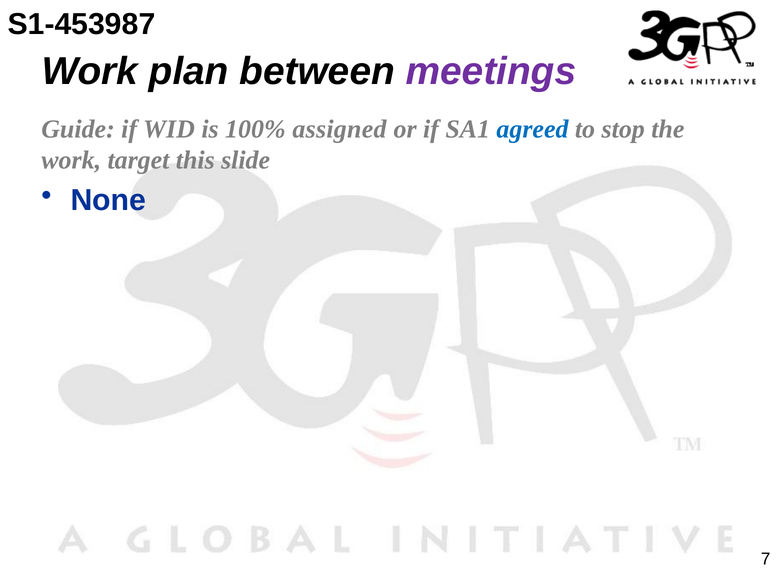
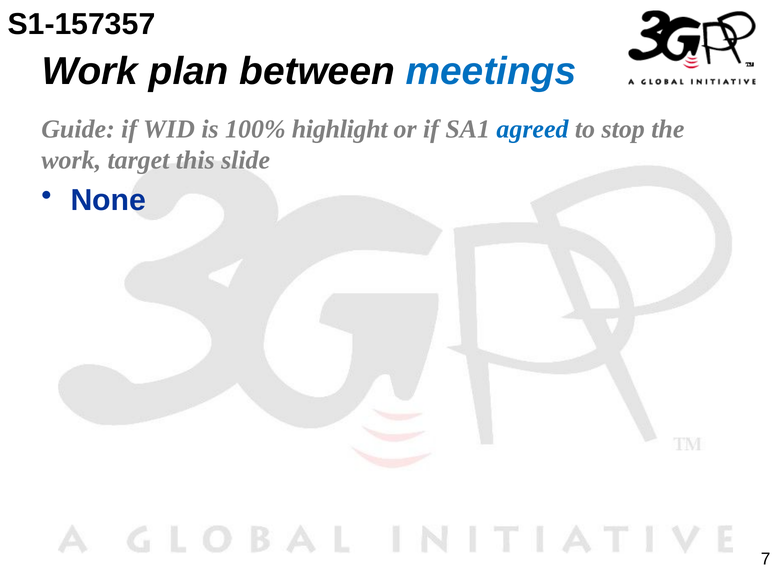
S1-453987: S1-453987 -> S1-157357
meetings colour: purple -> blue
assigned: assigned -> highlight
